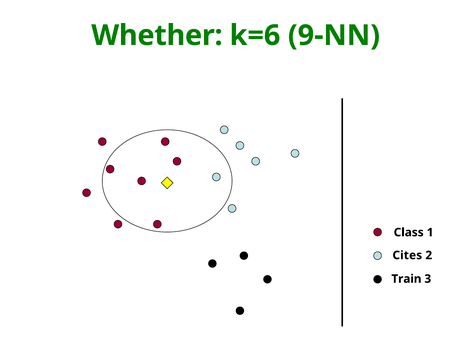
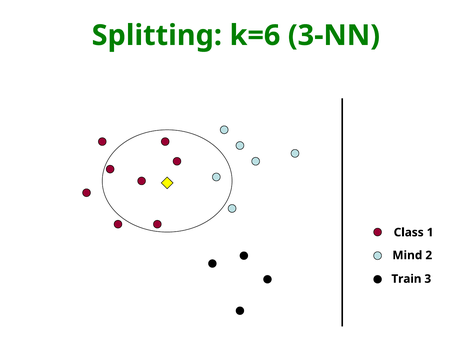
Whether: Whether -> Splitting
9-NN: 9-NN -> 3-NN
Cites: Cites -> Mind
